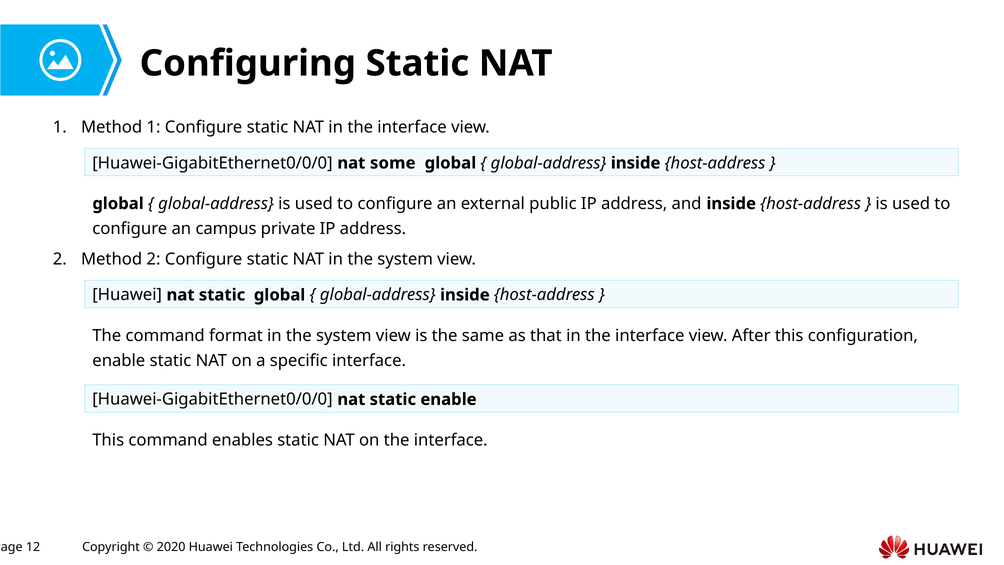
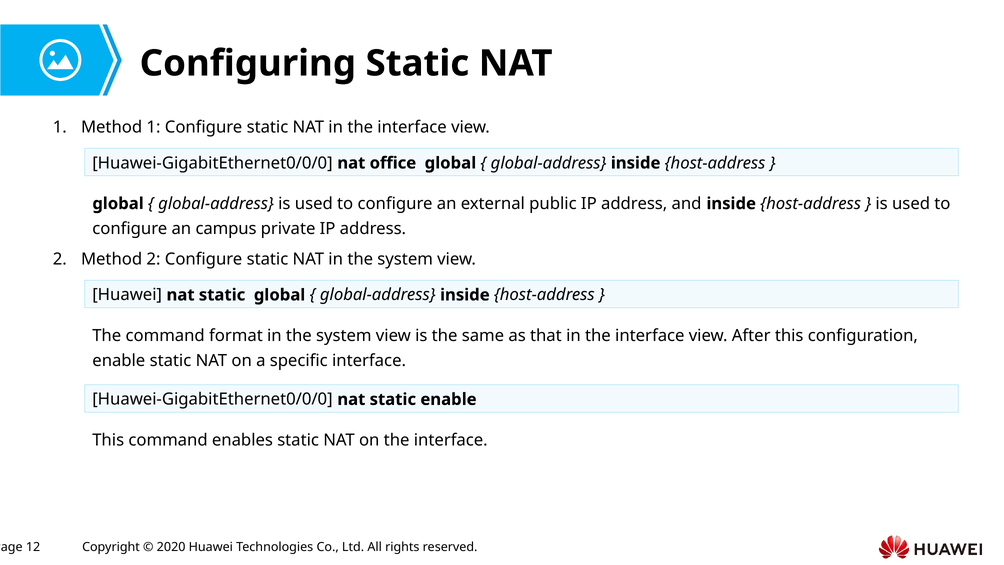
some: some -> office
